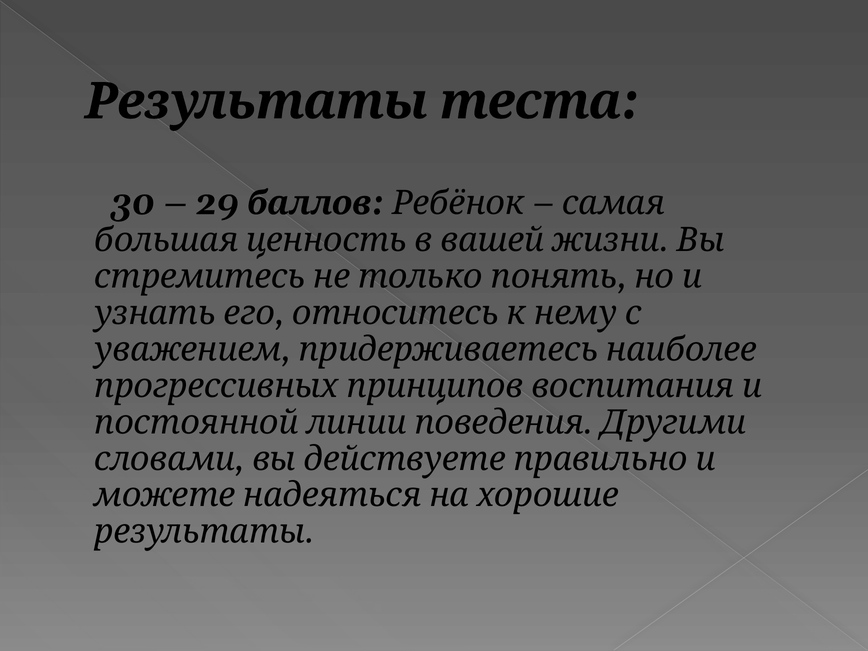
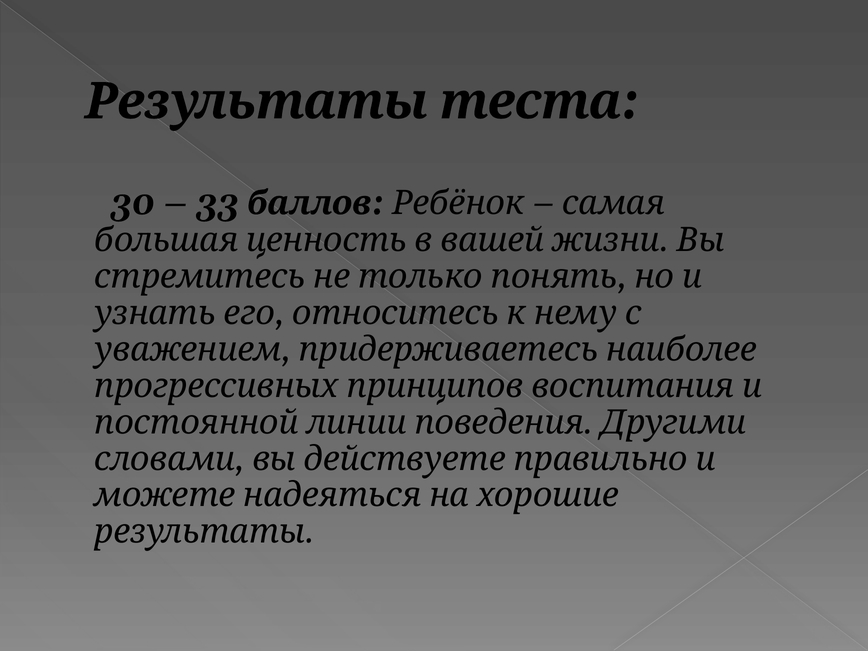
29: 29 -> 33
